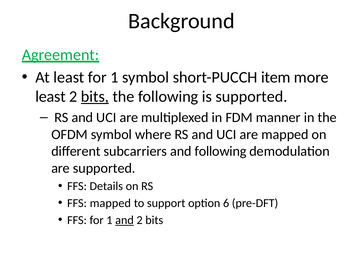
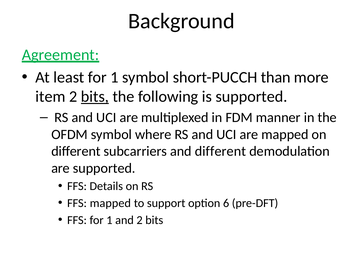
item: item -> than
least at (51, 97): least -> item
and following: following -> different
and at (124, 220) underline: present -> none
